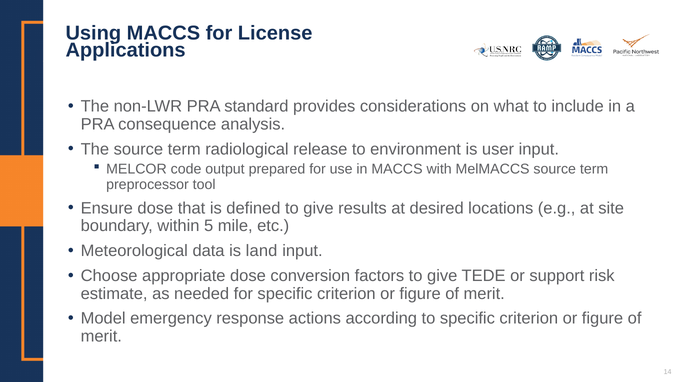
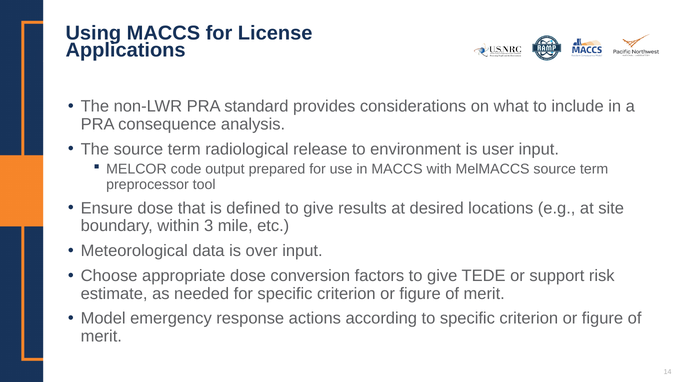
5: 5 -> 3
land: land -> over
